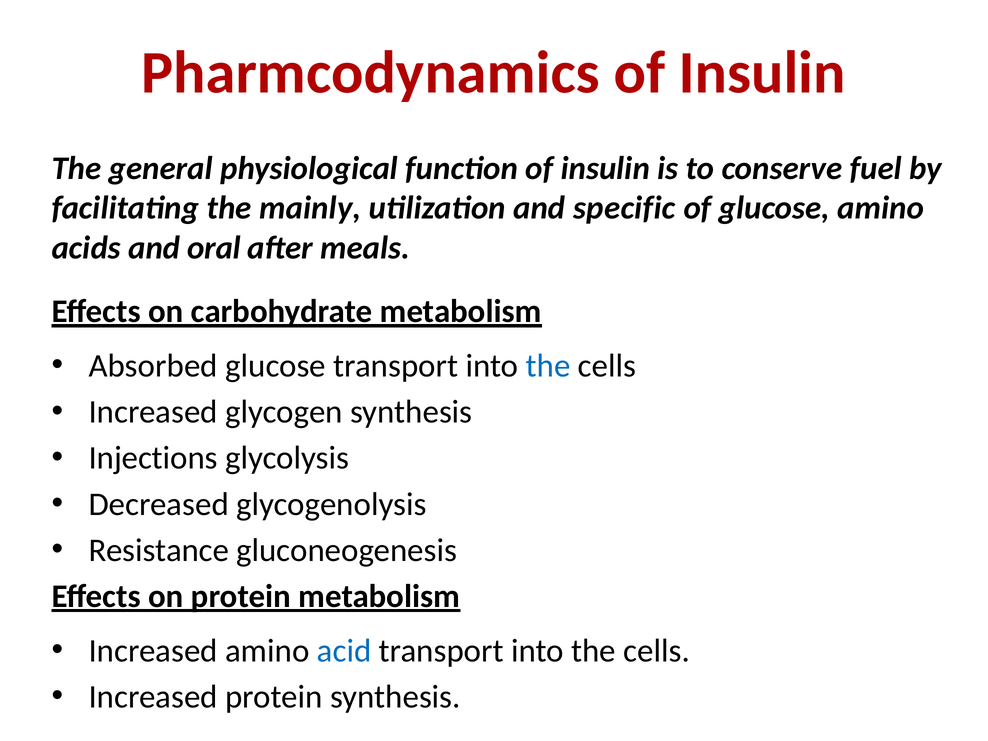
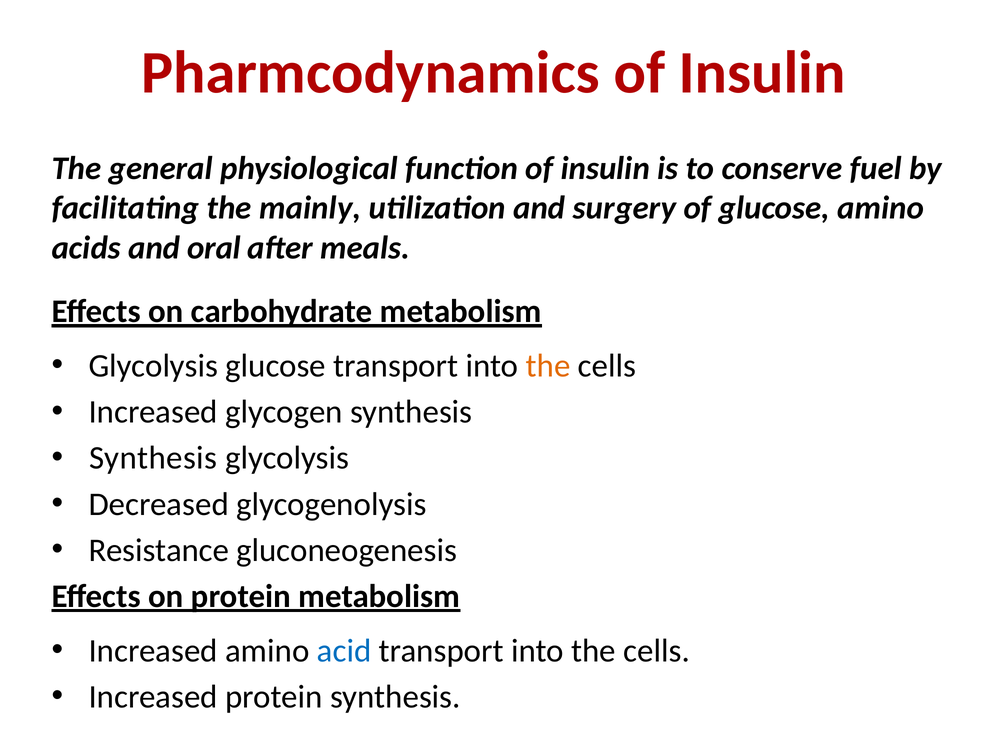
specific: specific -> surgery
Absorbed at (153, 366): Absorbed -> Glycolysis
the at (548, 366) colour: blue -> orange
Injections at (153, 458): Injections -> Synthesis
